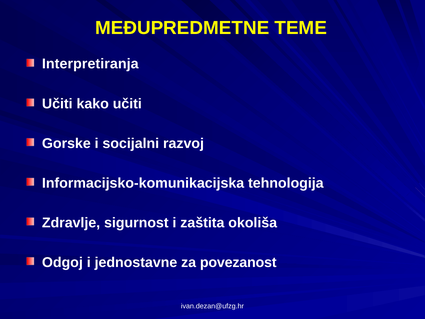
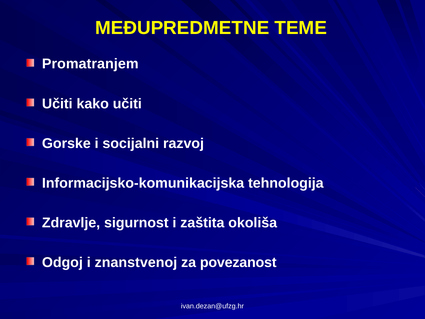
Interpretiranja: Interpretiranja -> Promatranjem
jednostavne: jednostavne -> znanstvenoj
